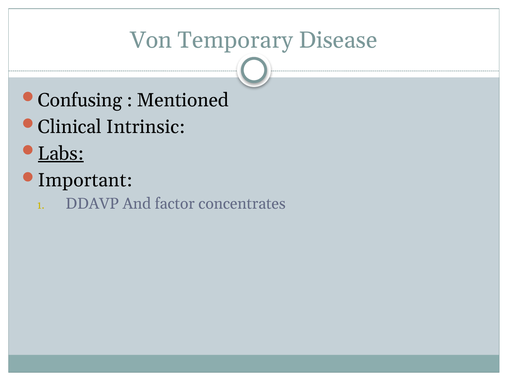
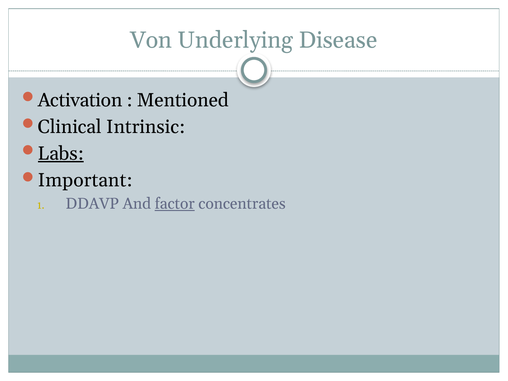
Temporary: Temporary -> Underlying
Confusing: Confusing -> Activation
factor underline: none -> present
